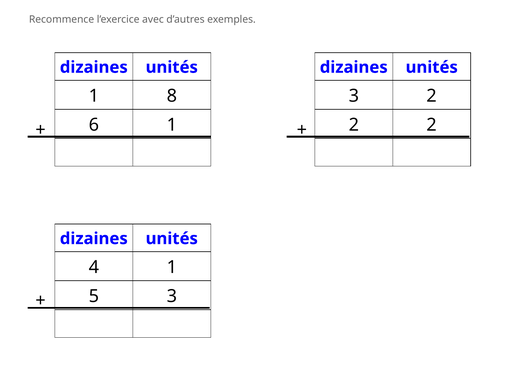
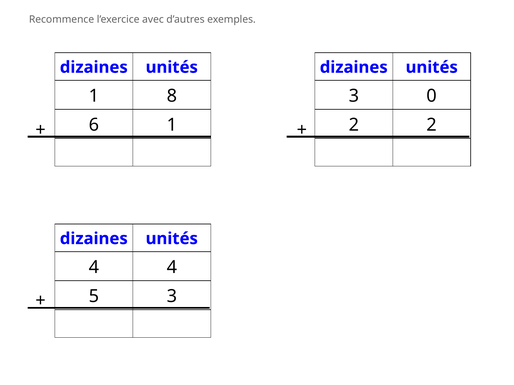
3 2: 2 -> 0
4 1: 1 -> 4
